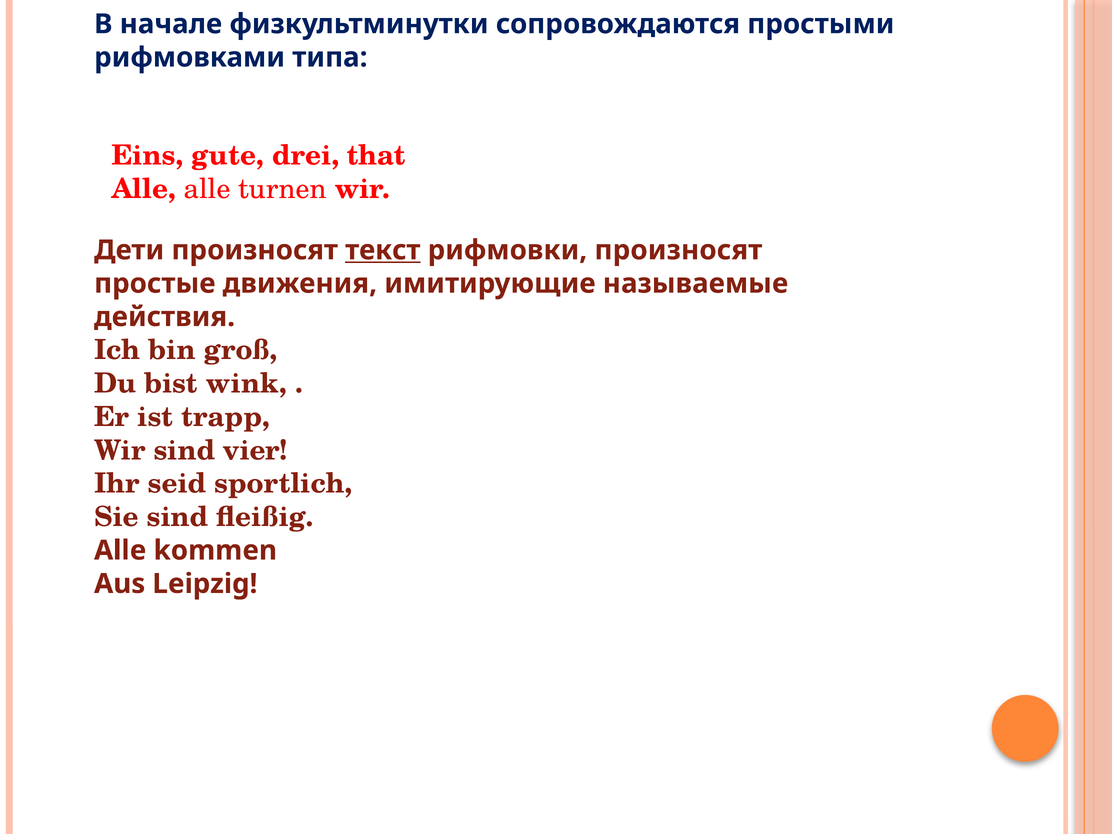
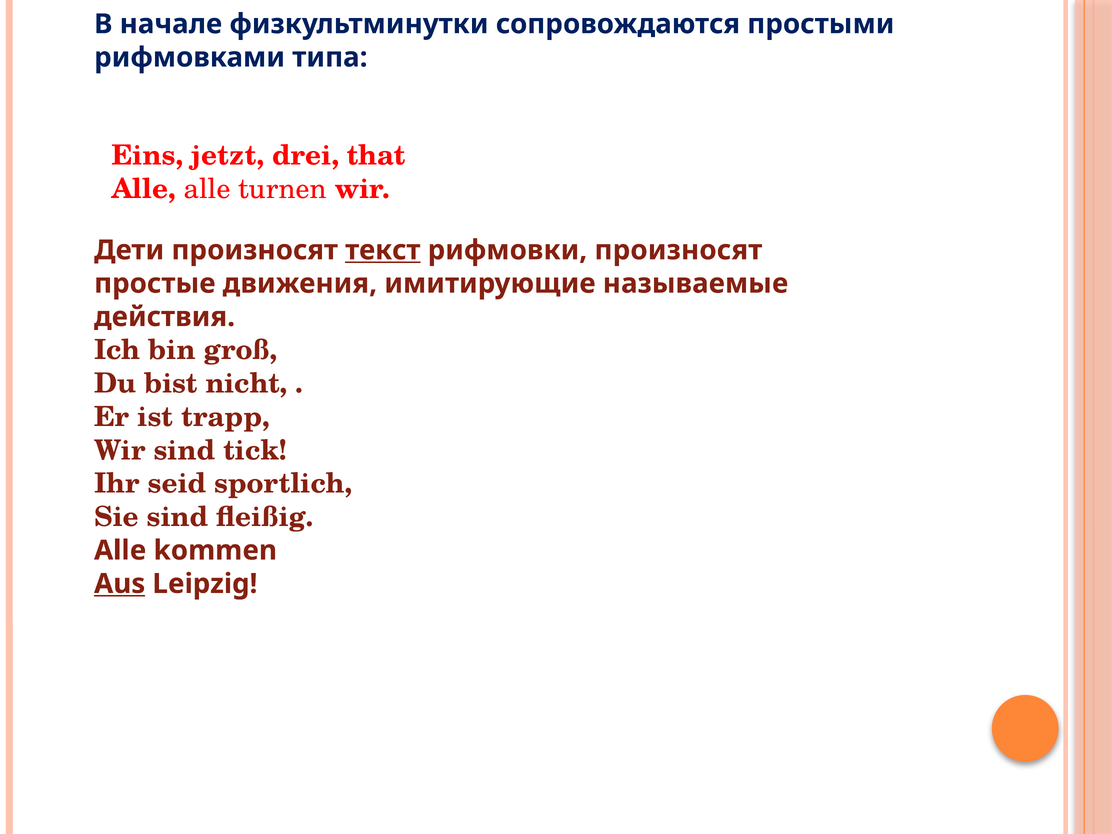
gute: gute -> jetzt
wink: wink -> nicht
vier: vier -> tick
Aus underline: none -> present
